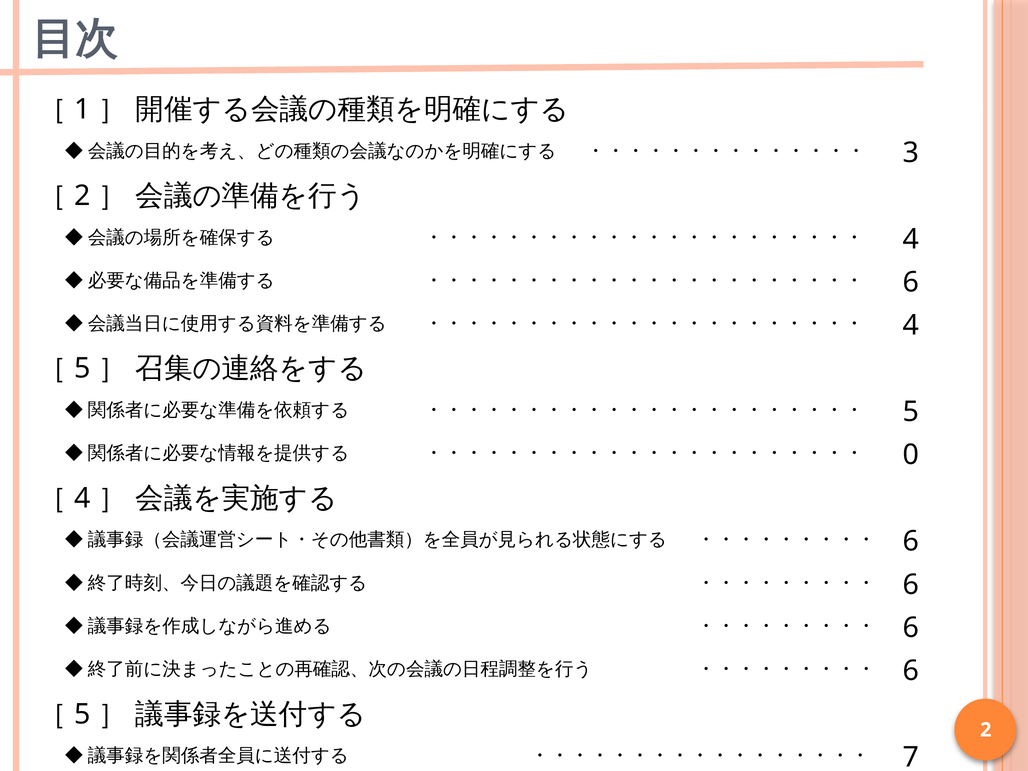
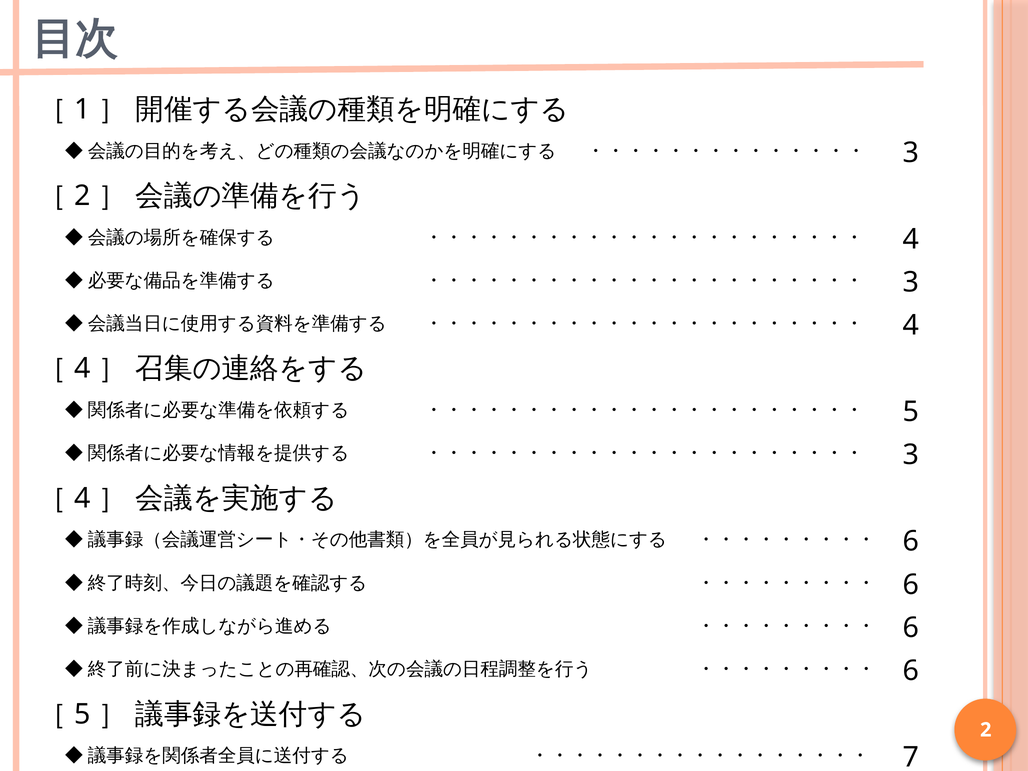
6 at (911, 282): 6 -> 3
5 at (82, 369): 5 -> 4
0 at (911, 455): 0 -> 3
